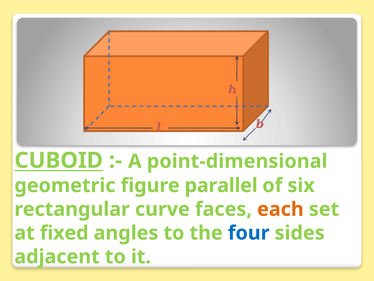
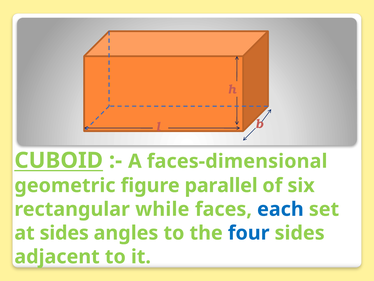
point-dimensional: point-dimensional -> faces-dimensional
curve: curve -> while
each colour: orange -> blue
at fixed: fixed -> sides
